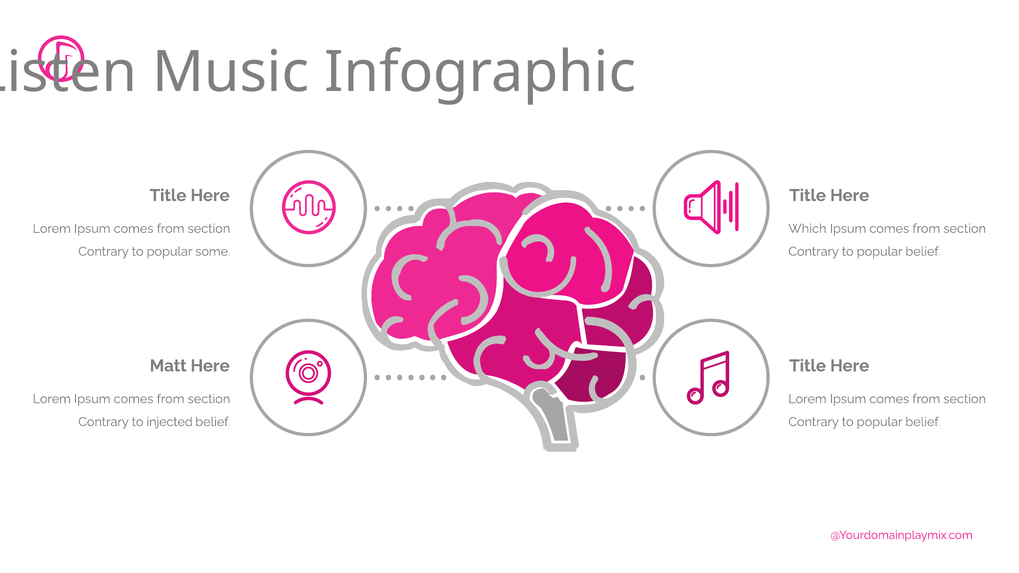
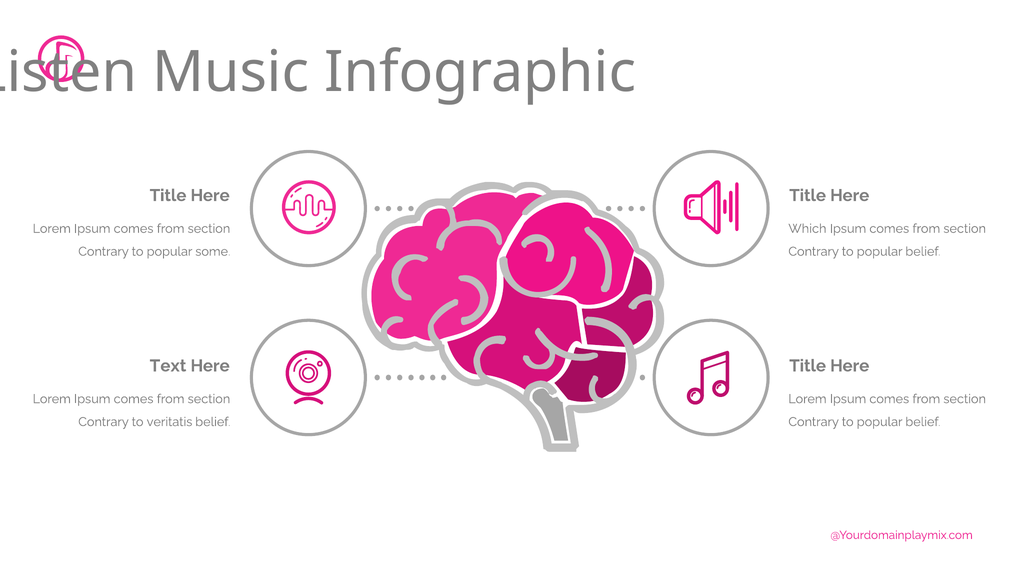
Matt: Matt -> Text
injected: injected -> veritatis
